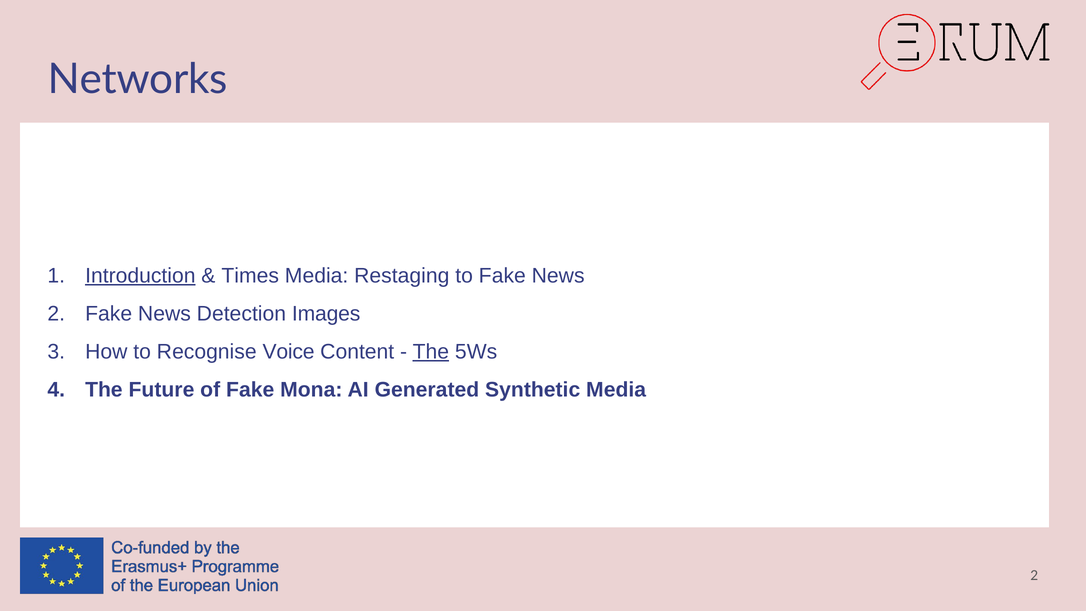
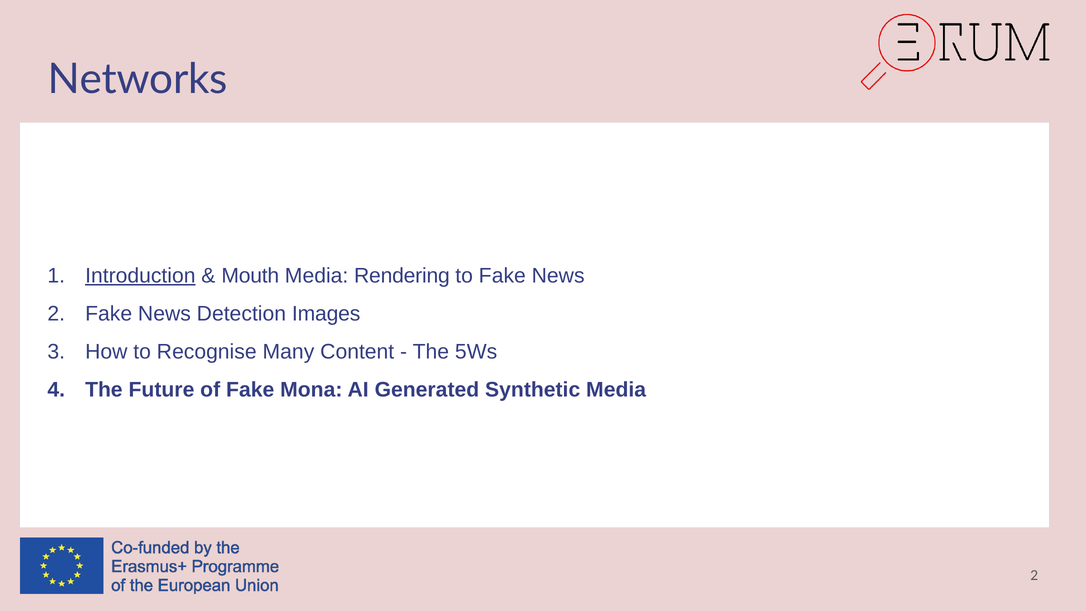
Times: Times -> Mouth
Restaging: Restaging -> Rendering
Voice: Voice -> Many
The at (431, 352) underline: present -> none
